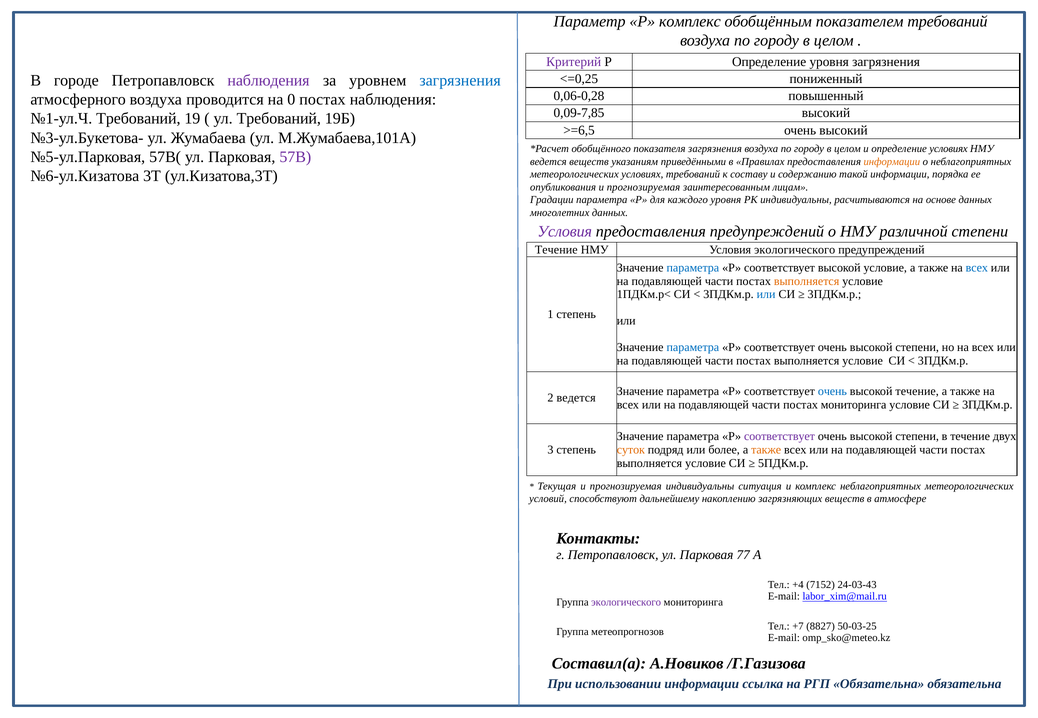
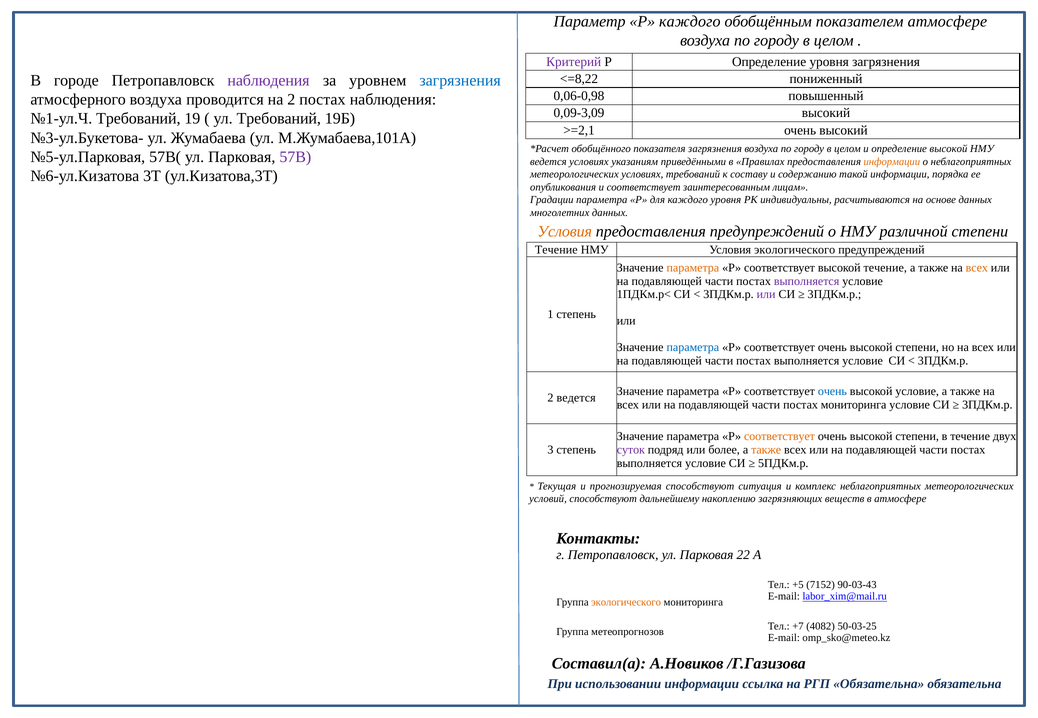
Р комплекс: комплекс -> каждого
показателем требований: требований -> атмосфере
<=0,25: <=0,25 -> <=8,22
0,06-0,28: 0,06-0,28 -> 0,06-0,98
на 0: 0 -> 2
0,09-7,85: 0,09-7,85 -> 0,09-3,09
>=6,5: >=6,5 -> >=2,1
определение условиях: условиях -> высокой
ведется веществ: веществ -> условиях
опубликования и прогнозируемая: прогнозируемая -> соответствует
Условия at (565, 231) colour: purple -> orange
параметра at (693, 268) colour: blue -> orange
высокой условие: условие -> течение
всех at (977, 268) colour: blue -> orange
выполняется at (807, 281) colour: orange -> purple
или at (766, 295) colour: blue -> purple
высокой течение: течение -> условие
соответствует at (779, 437) colour: purple -> orange
суток colour: orange -> purple
прогнозируемая индивидуальны: индивидуальны -> способствуют
77: 77 -> 22
+4: +4 -> +5
24-03-43: 24-03-43 -> 90-03-43
экологического at (626, 603) colour: purple -> orange
8827: 8827 -> 4082
